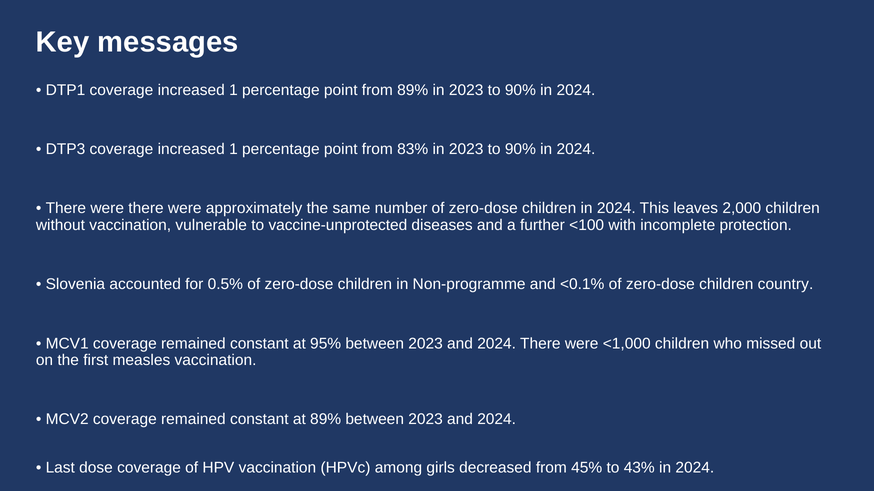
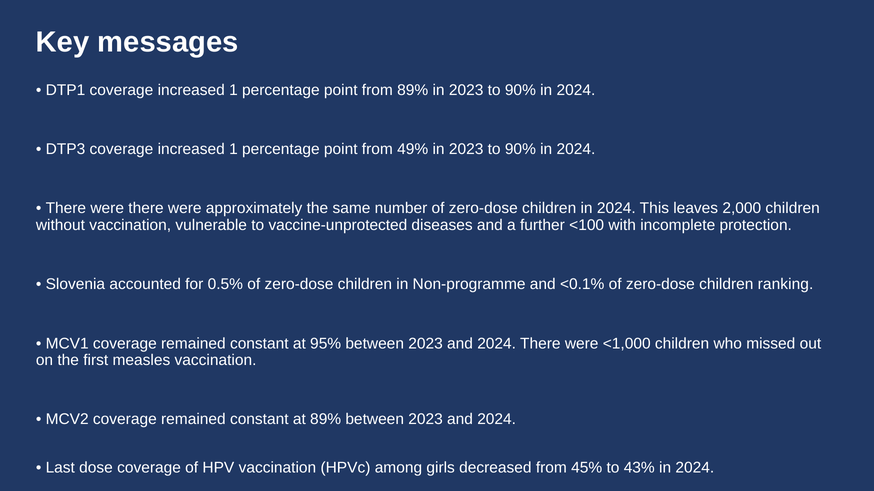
83%: 83% -> 49%
country: country -> ranking
